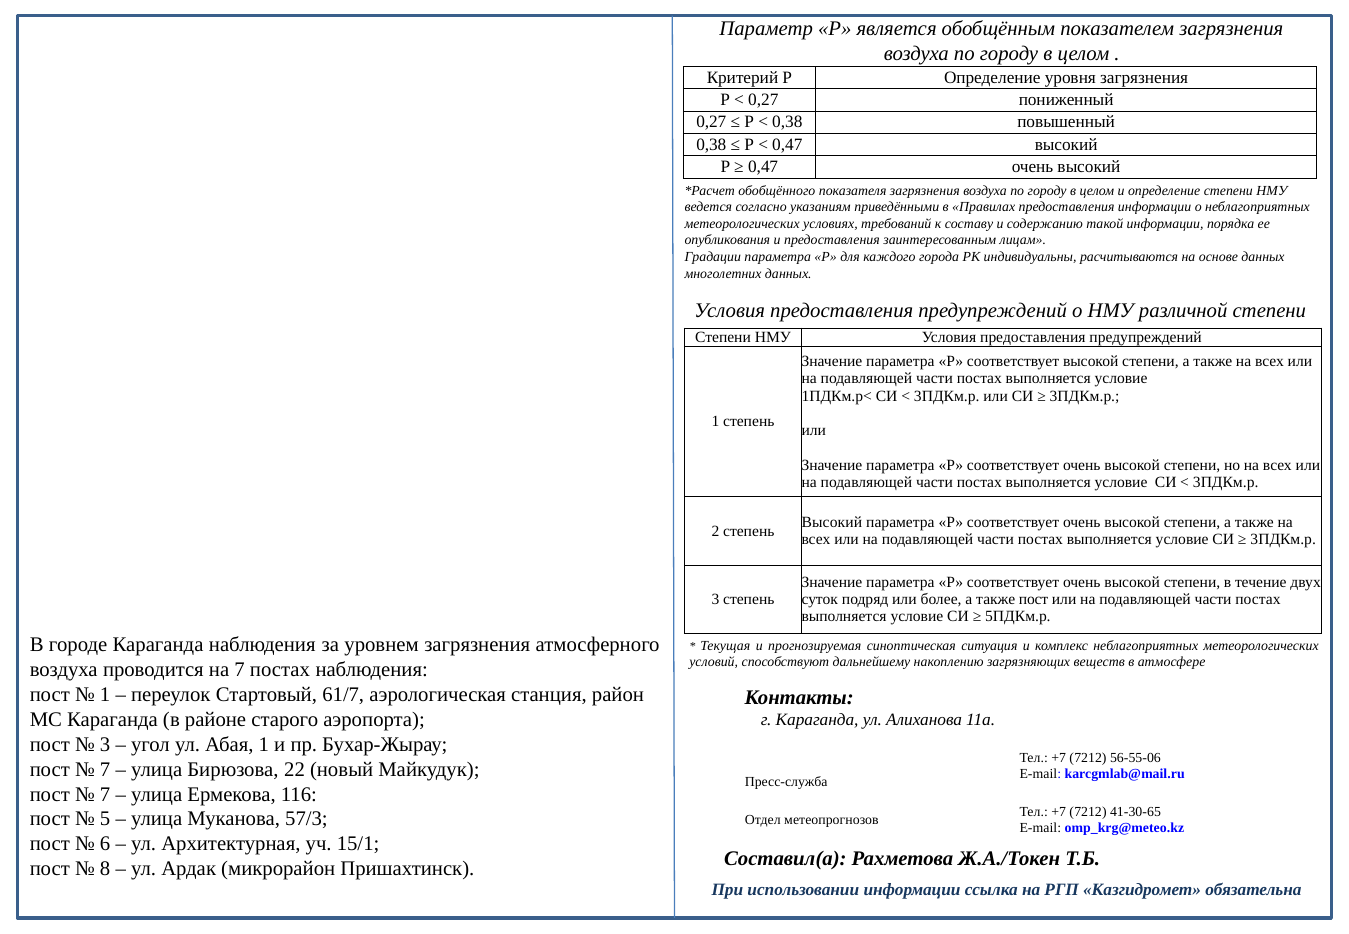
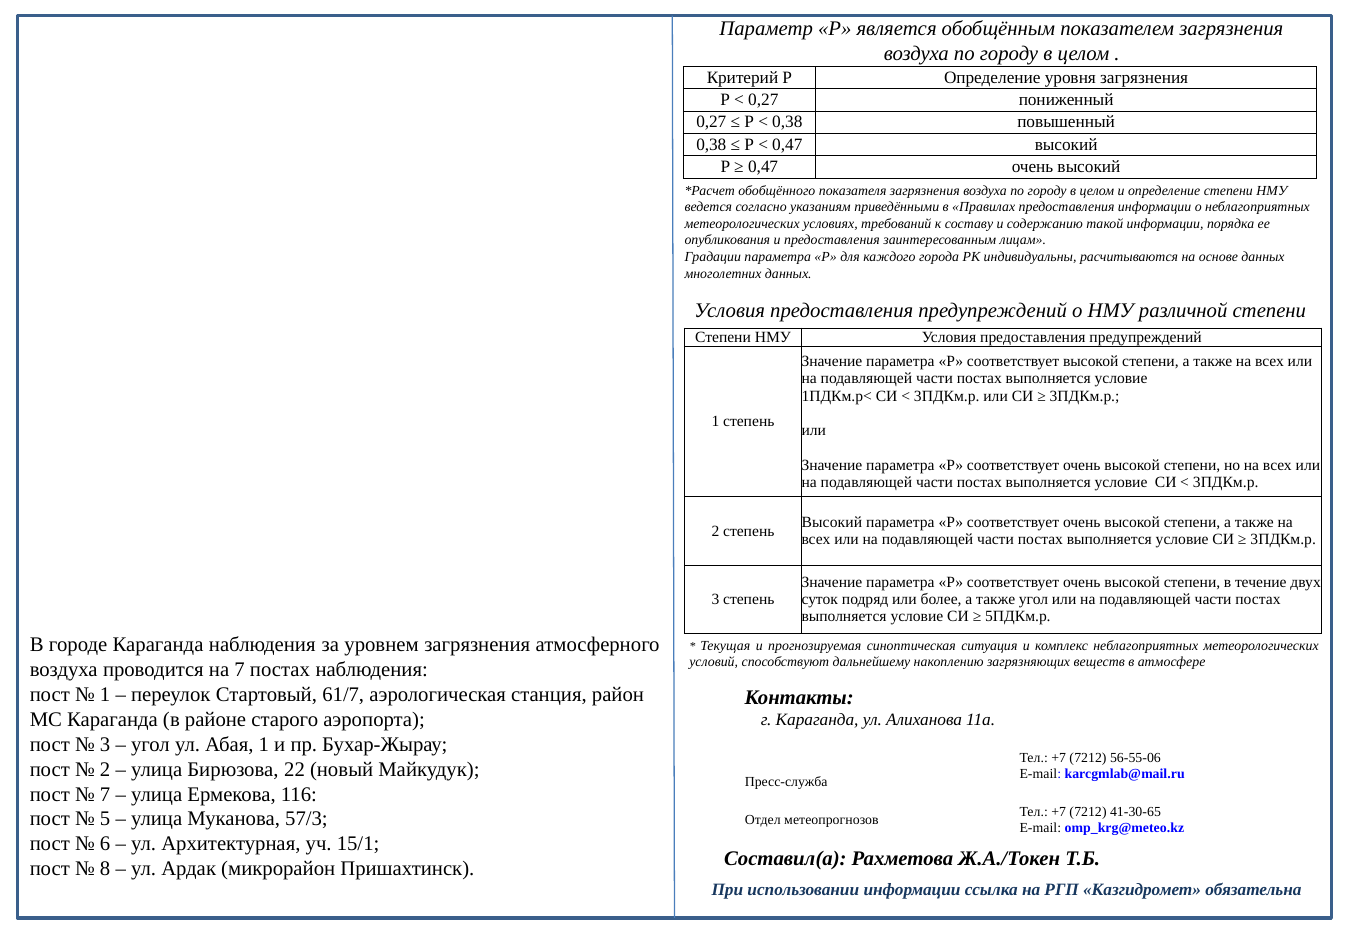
также пост: пост -> угол
7 at (105, 769): 7 -> 2
